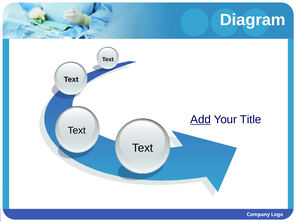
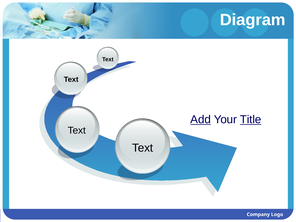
Title underline: none -> present
